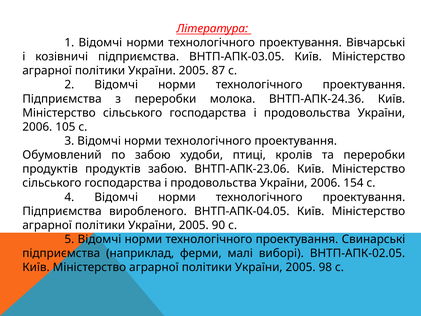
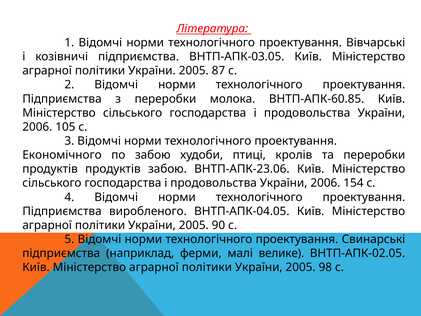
ВНТП-АПК-24.36: ВНТП-АПК-24.36 -> ВНТП-АПК-60.85
Обумовлений: Обумовлений -> Економічного
виборі: виборі -> велике
